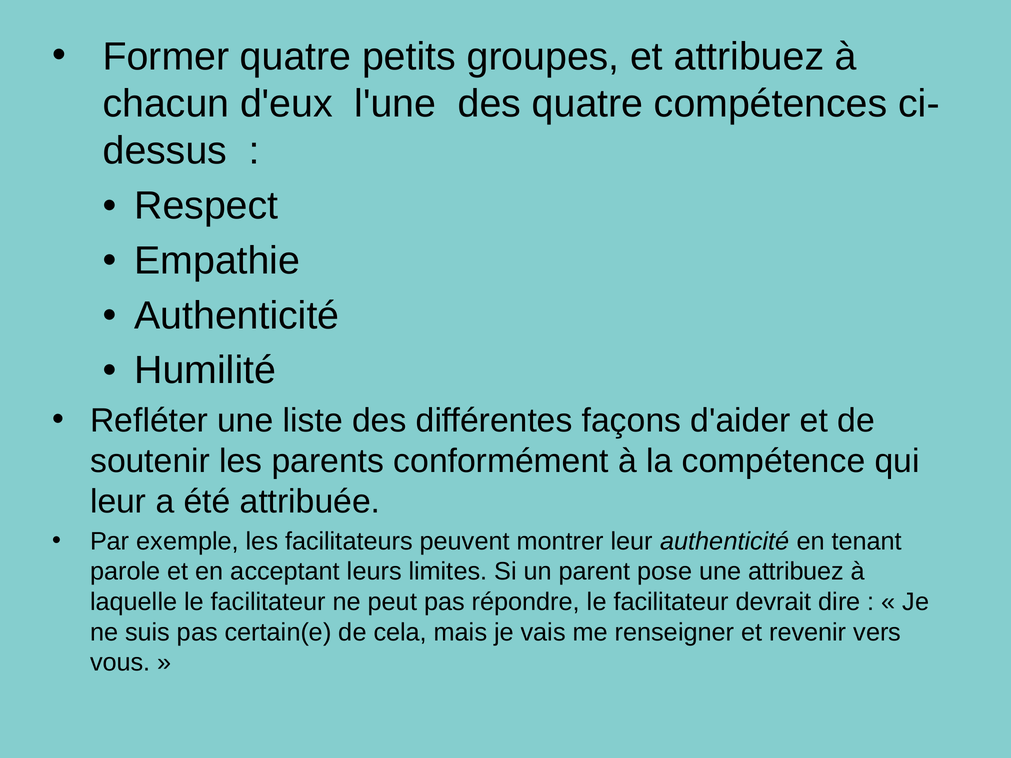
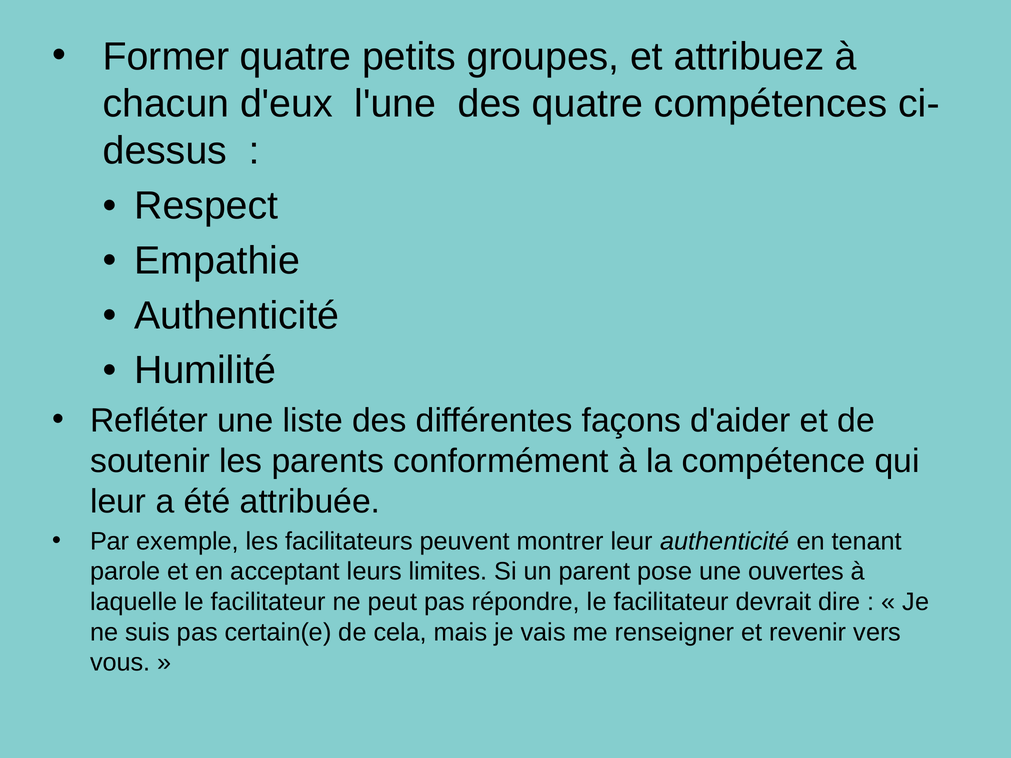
une attribuez: attribuez -> ouvertes
